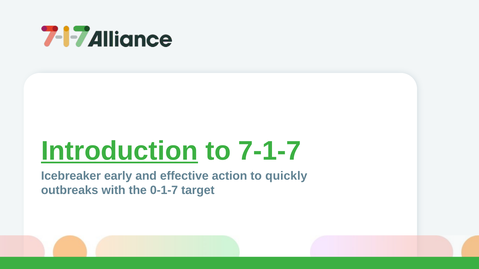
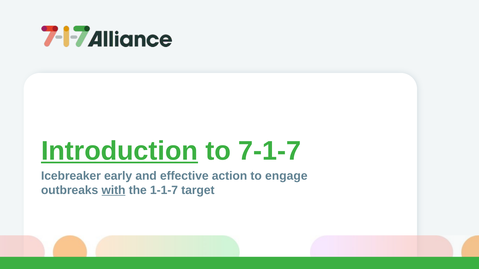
quickly: quickly -> engage
with underline: none -> present
0-1-7: 0-1-7 -> 1-1-7
